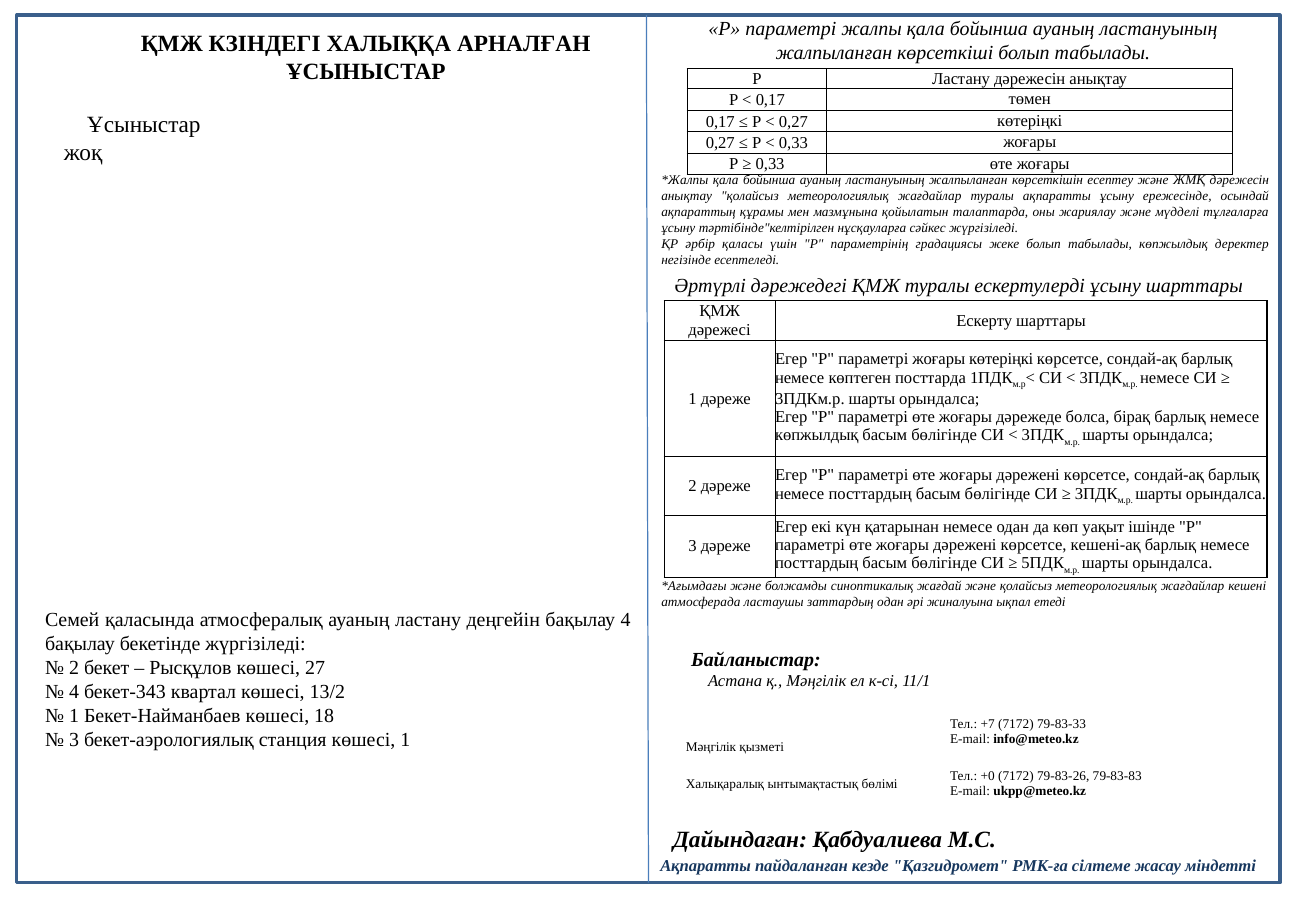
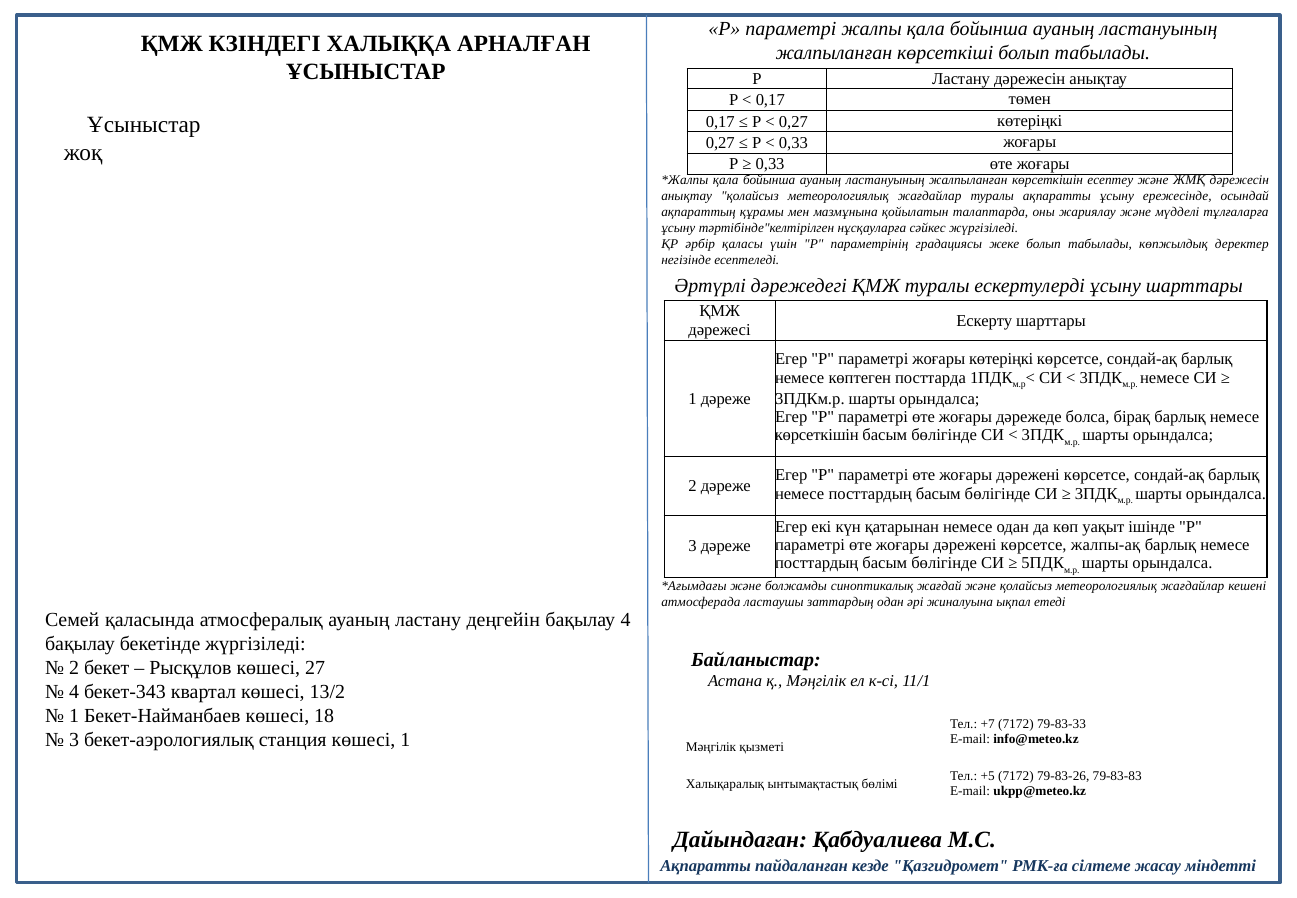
көпжылдық at (817, 435): көпжылдық -> көрсеткішін
кешені-ақ: кешені-ақ -> жалпы-ақ
+0: +0 -> +5
